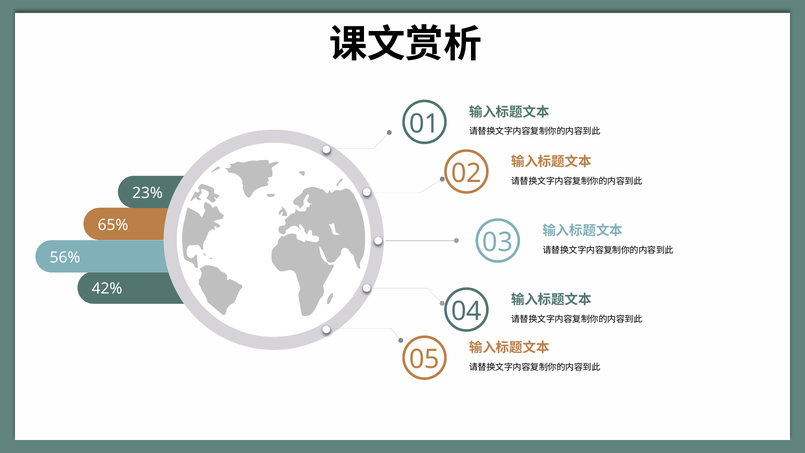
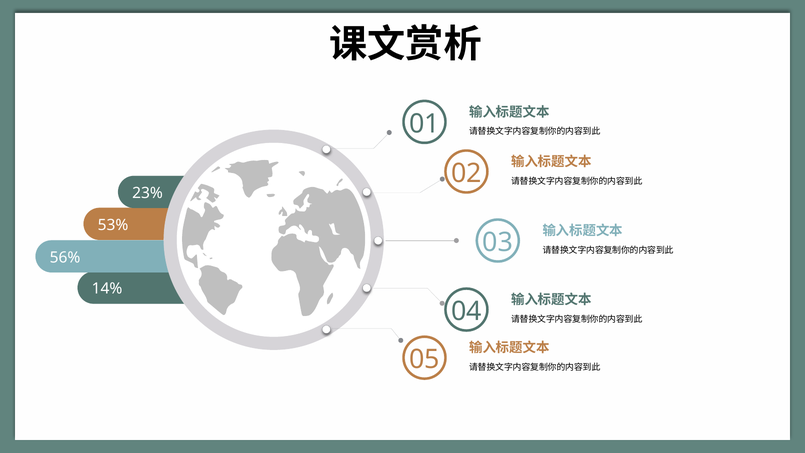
65%: 65% -> 53%
42%: 42% -> 14%
